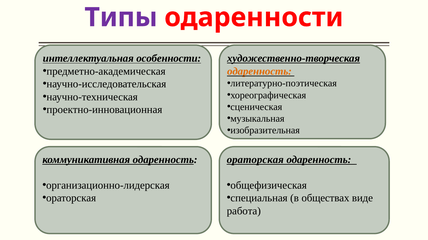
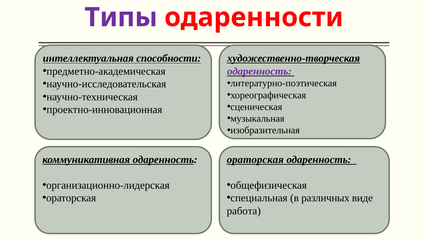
особенности: особенности -> способности
одаренность at (259, 71) colour: orange -> purple
обществах: обществах -> различных
